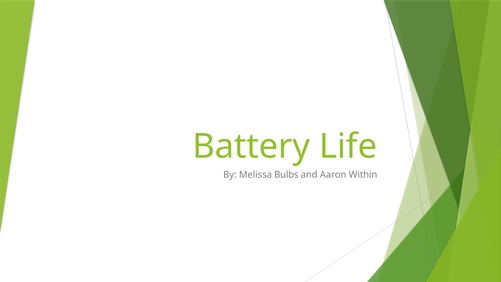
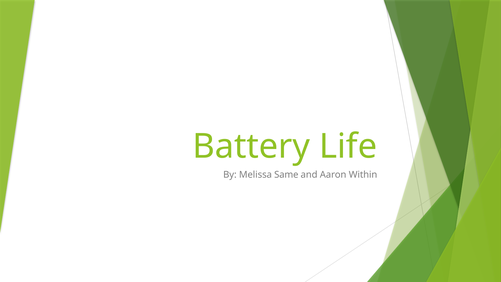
Bulbs: Bulbs -> Same
